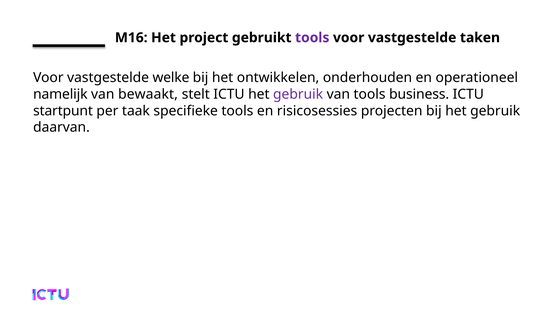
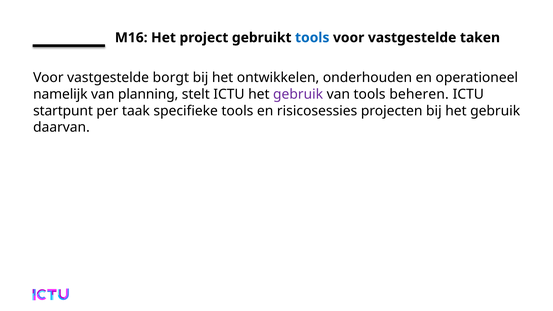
tools at (312, 38) colour: purple -> blue
welke: welke -> borgt
bewaakt: bewaakt -> planning
business: business -> beheren
